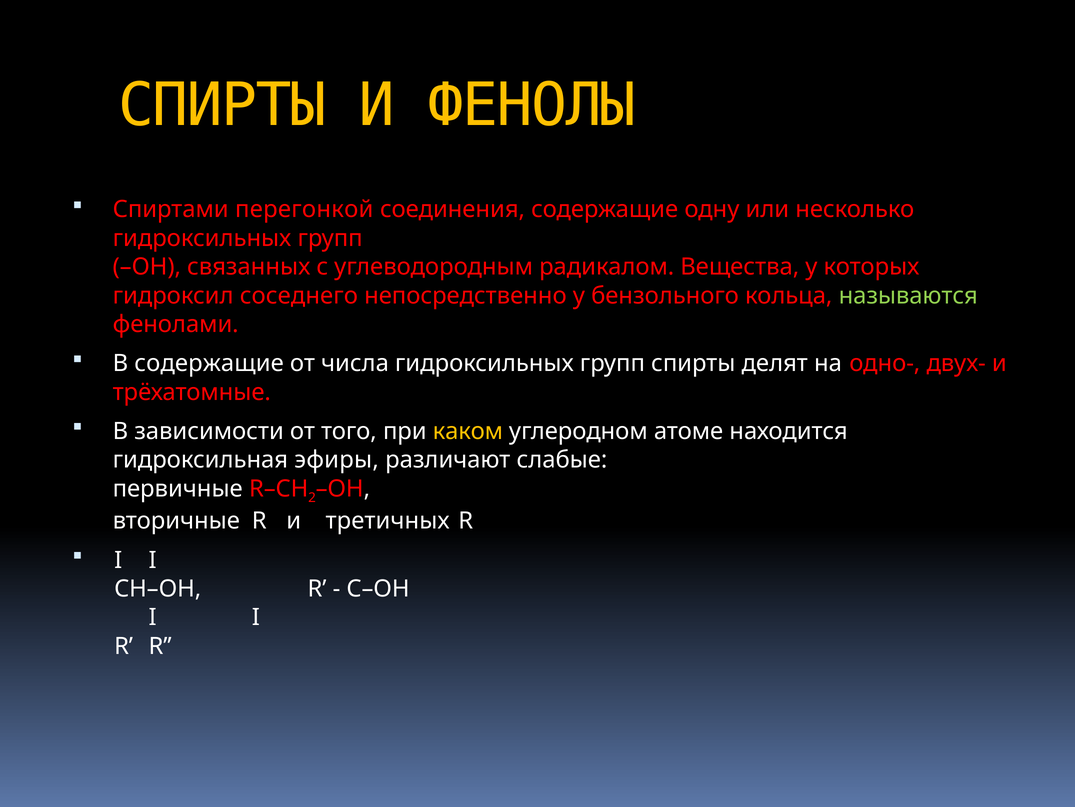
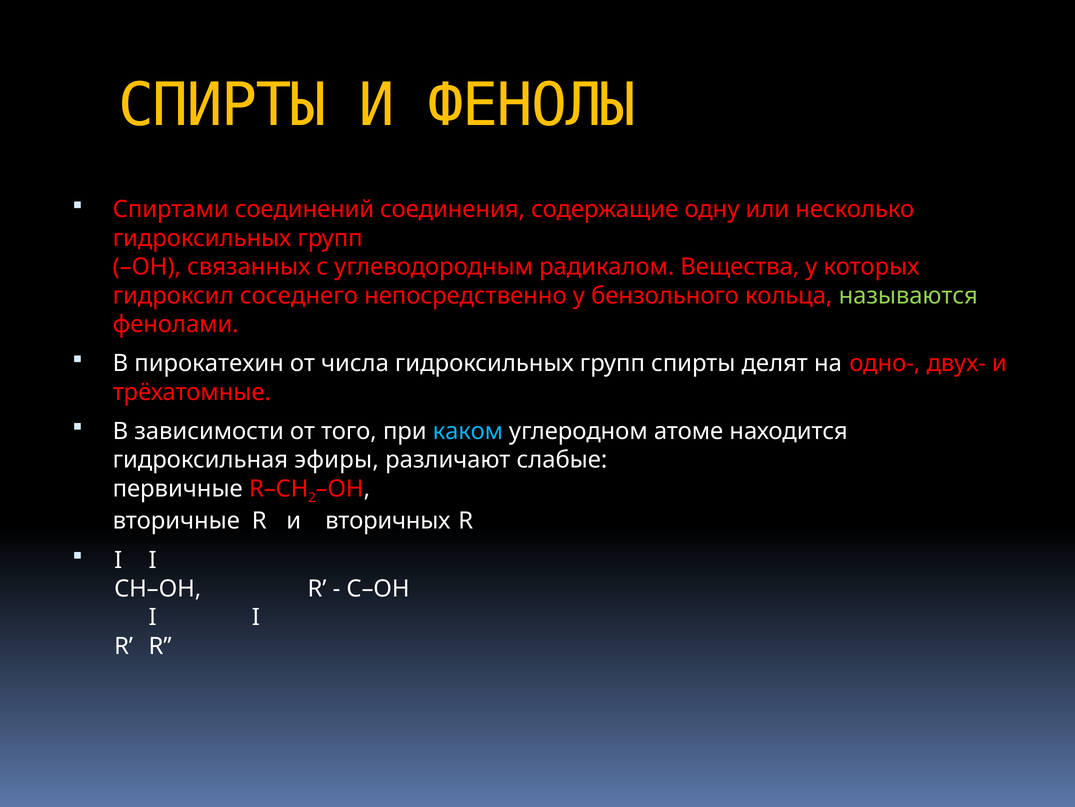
перегонкой: перегонкой -> соединений
В содержащие: содержащие -> пирокатехин
каком colour: yellow -> light blue
третичных: третичных -> вторичных
